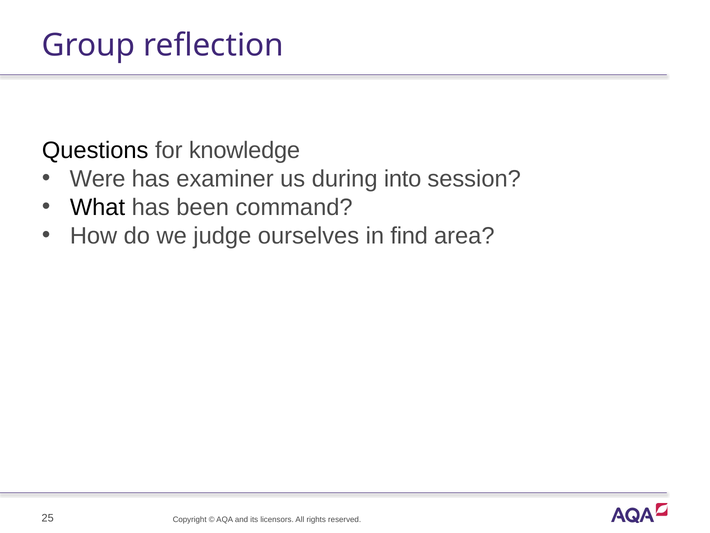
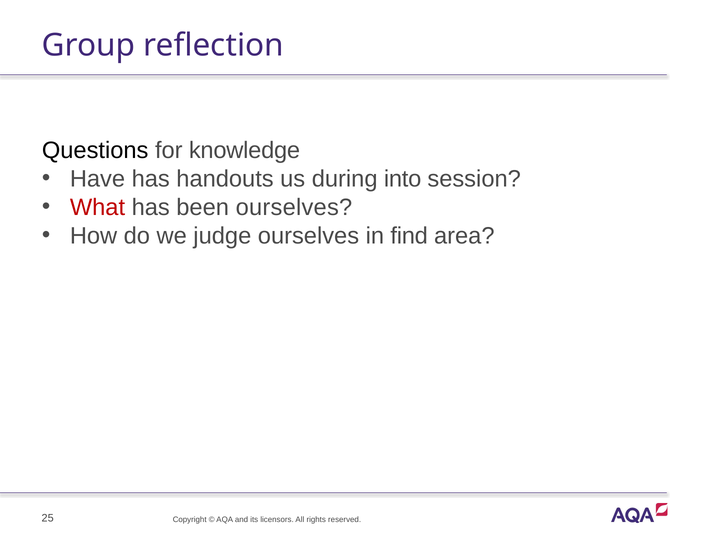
Were: Were -> Have
examiner: examiner -> handouts
What colour: black -> red
been command: command -> ourselves
